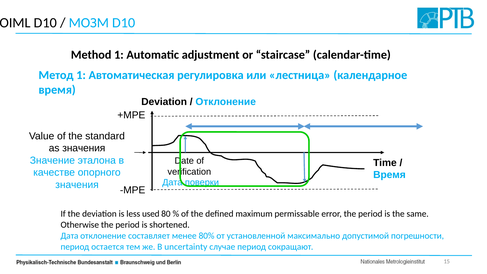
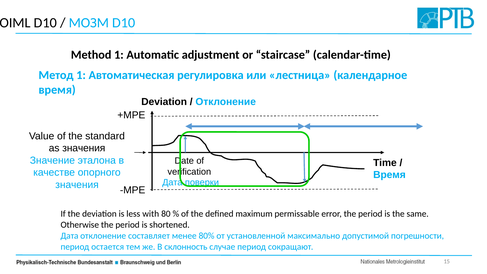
used: used -> with
uncertainty: uncertainty -> склонность
